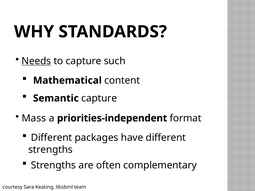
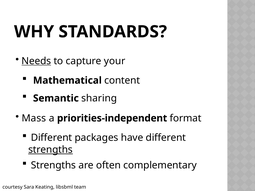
such: such -> your
Semantic capture: capture -> sharing
strengths at (50, 150) underline: none -> present
